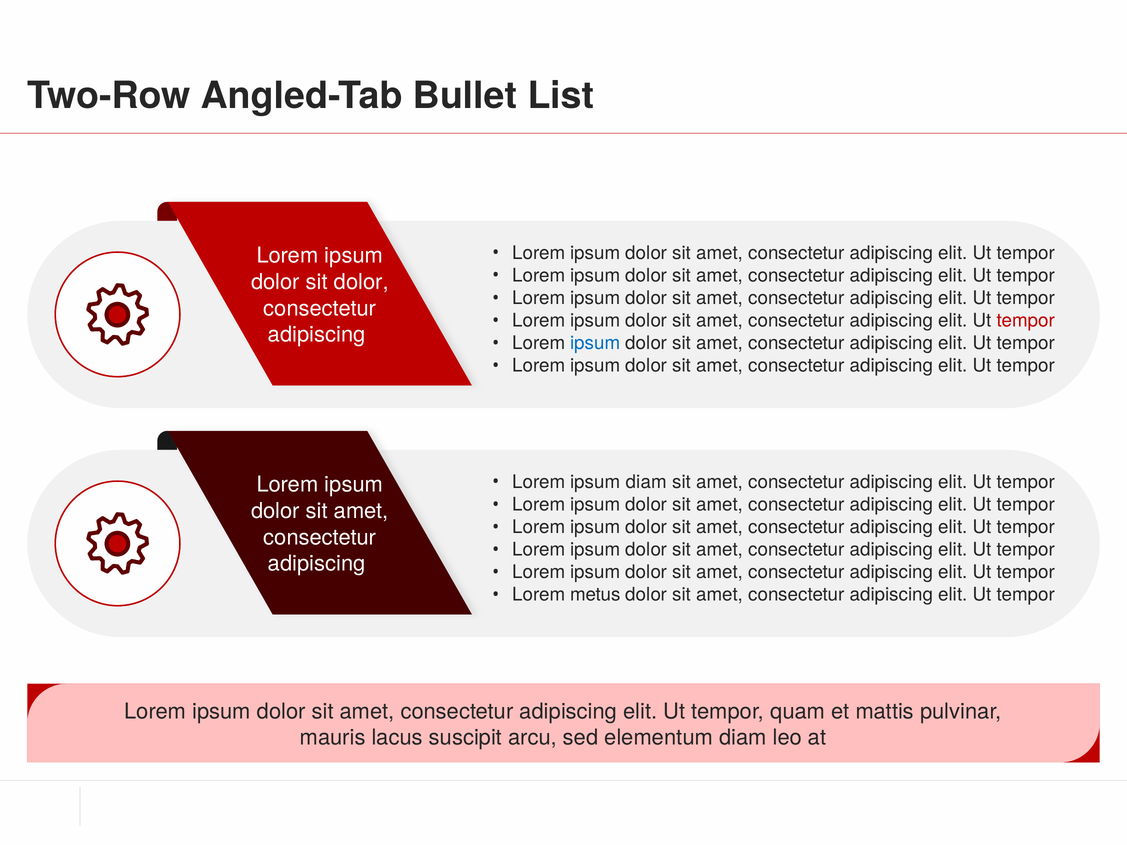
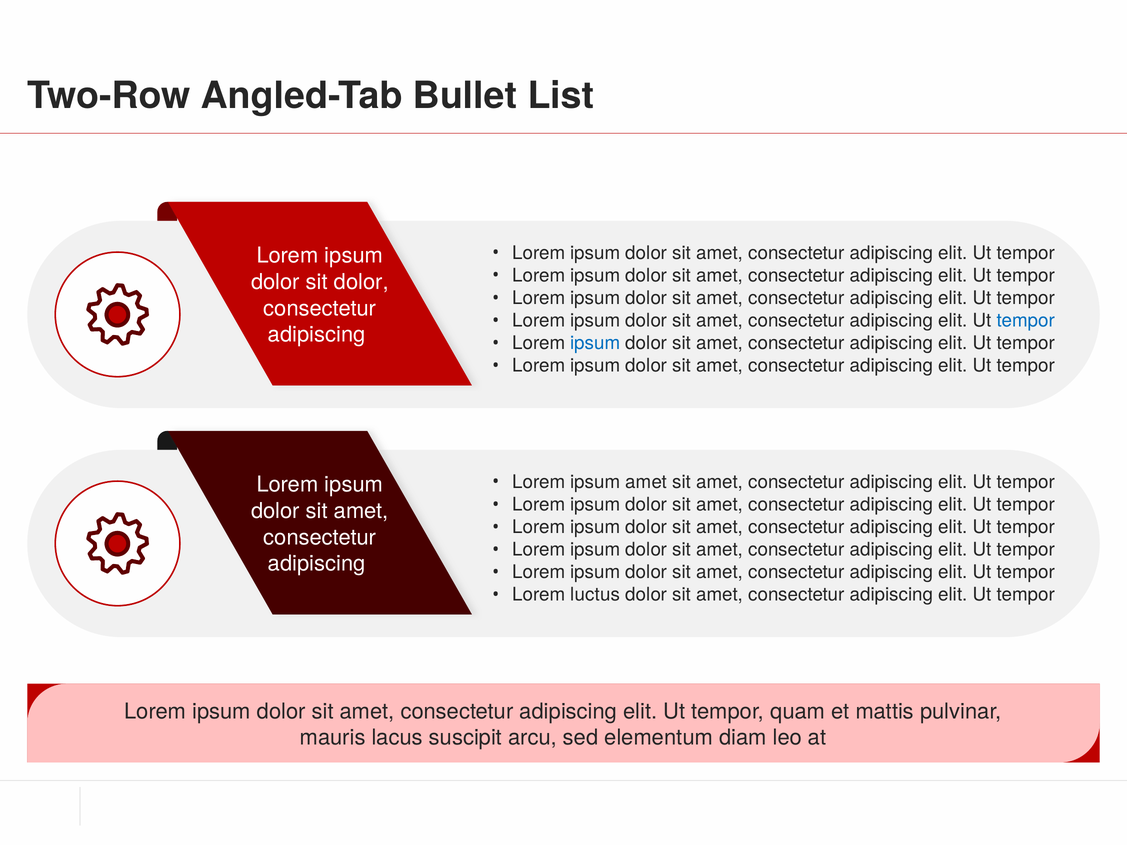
tempor at (1026, 321) colour: red -> blue
ipsum diam: diam -> amet
metus: metus -> luctus
